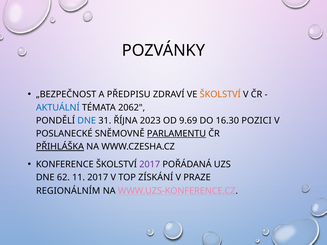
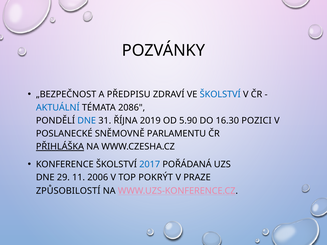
ŠKOLSTVÍ at (220, 95) colour: orange -> blue
2062: 2062 -> 2086
2023: 2023 -> 2019
9.69: 9.69 -> 5.90
PARLAMENTU underline: present -> none
2017 at (150, 164) colour: purple -> blue
62: 62 -> 29
11 2017: 2017 -> 2006
ZÍSKÁNÍ: ZÍSKÁNÍ -> POKRÝT
REGIONÁLNÍM: REGIONÁLNÍM -> ZPŮSOBILOSTÍ
